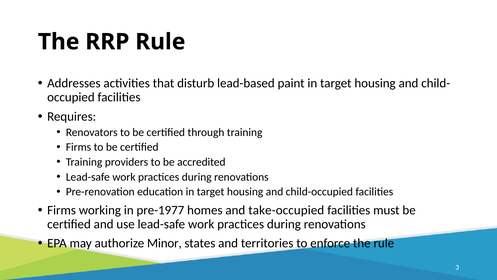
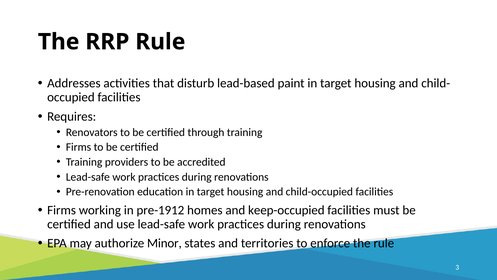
pre-1977: pre-1977 -> pre-1912
take-occupied: take-occupied -> keep-occupied
